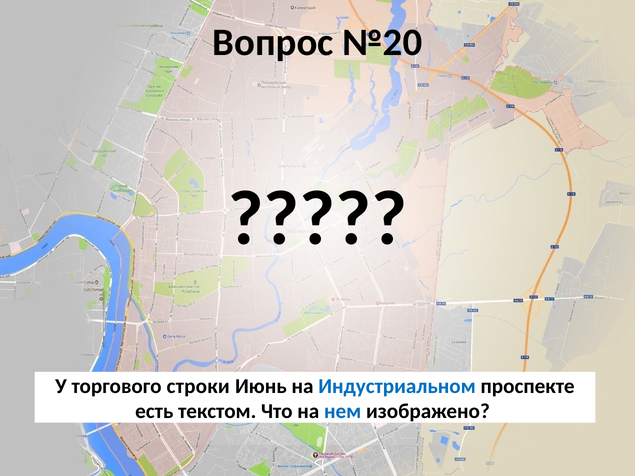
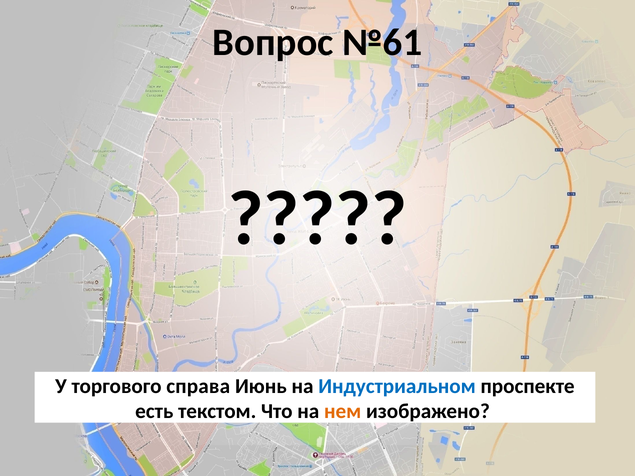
№20: №20 -> №61
строки: строки -> справа
нем colour: blue -> orange
